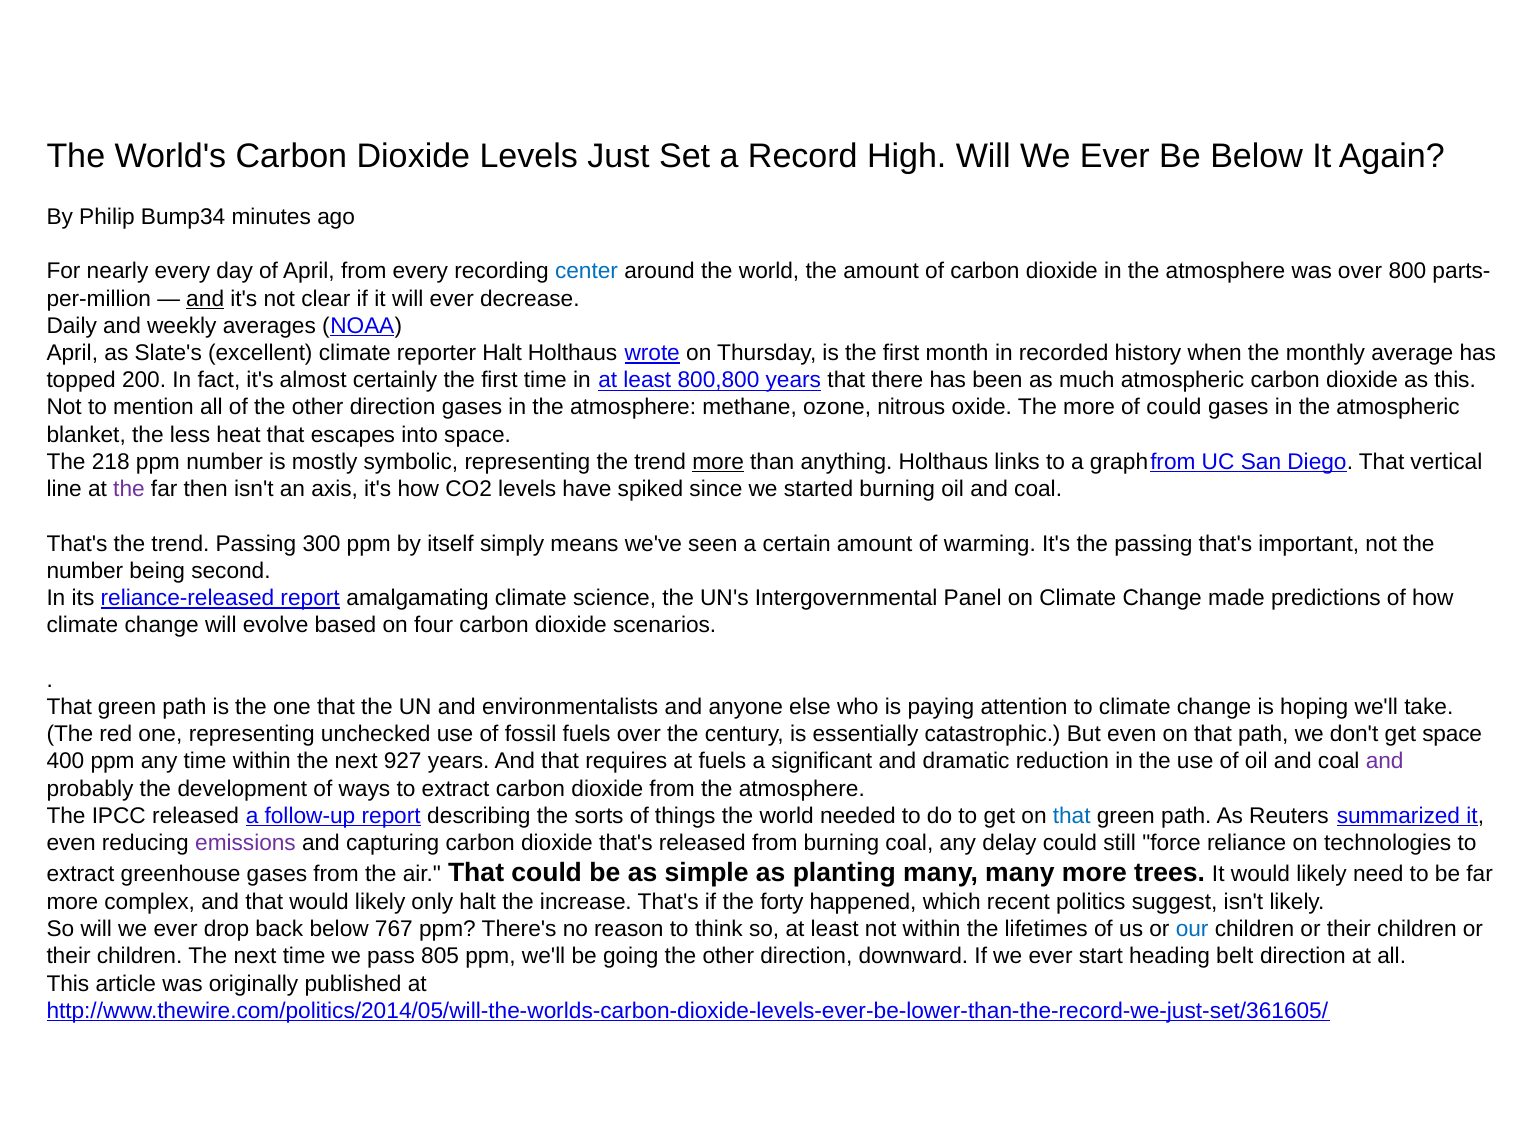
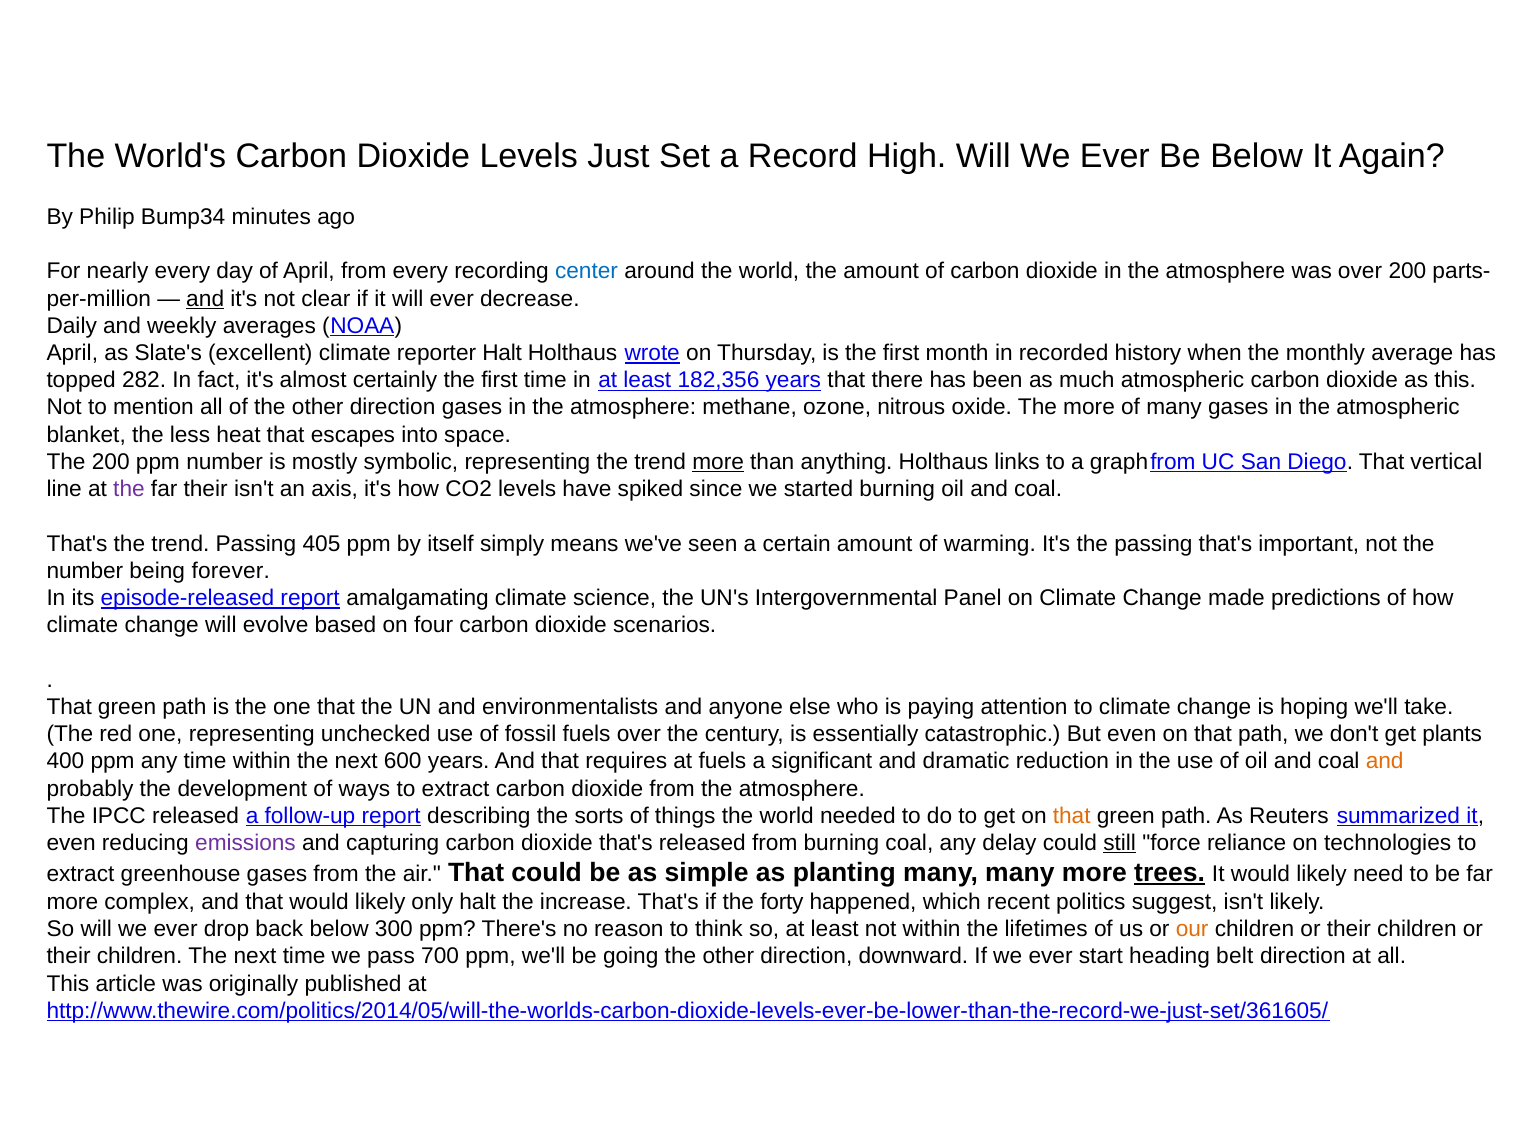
over 800: 800 -> 200
200: 200 -> 282
800,800: 800,800 -> 182,356
of could: could -> many
The 218: 218 -> 200
far then: then -> their
300: 300 -> 405
second: second -> forever
reliance-released: reliance-released -> episode-released
get space: space -> plants
927: 927 -> 600
and at (1385, 762) colour: purple -> orange
that at (1072, 816) colour: blue -> orange
still underline: none -> present
trees underline: none -> present
767: 767 -> 300
our colour: blue -> orange
805: 805 -> 700
